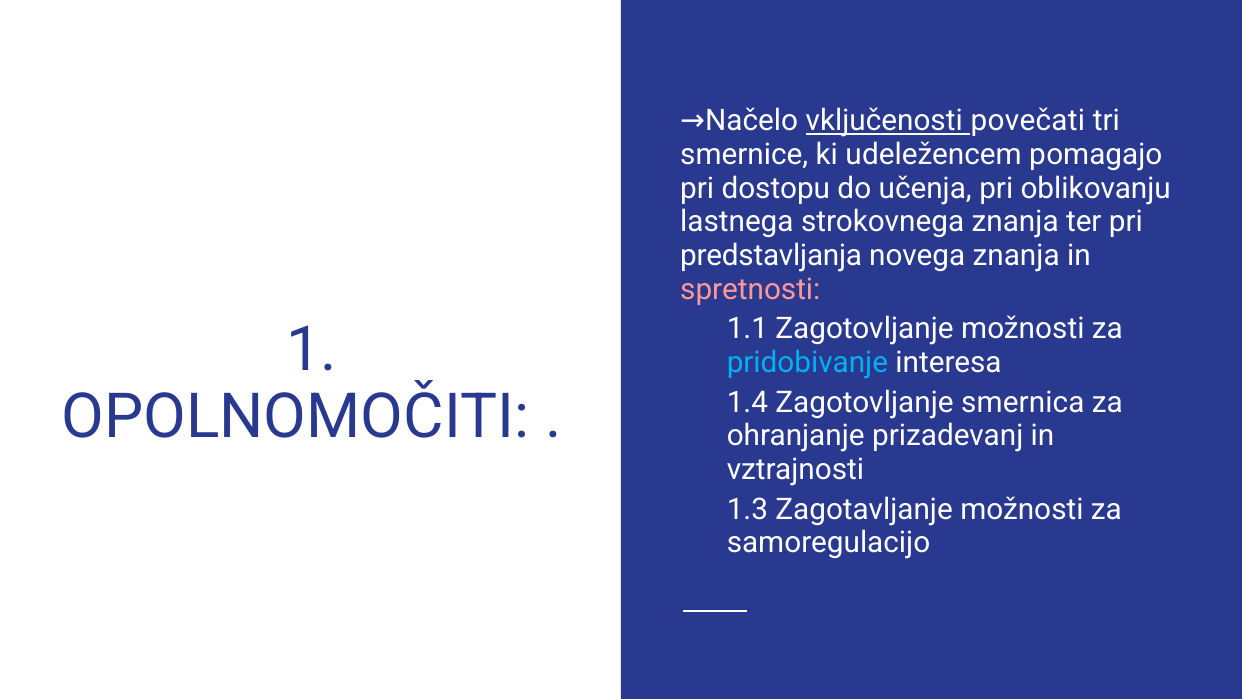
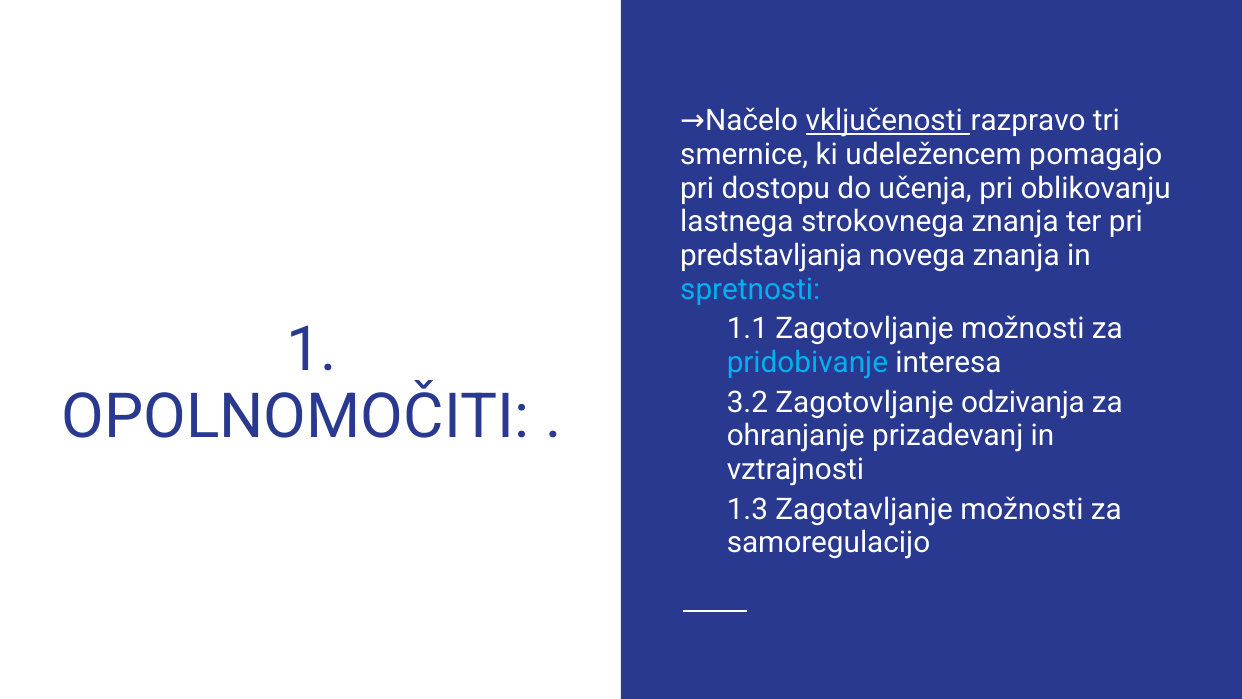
povečati: povečati -> razpravo
spretnosti colour: pink -> light blue
1.4: 1.4 -> 3.2
smernica: smernica -> odzivanja
